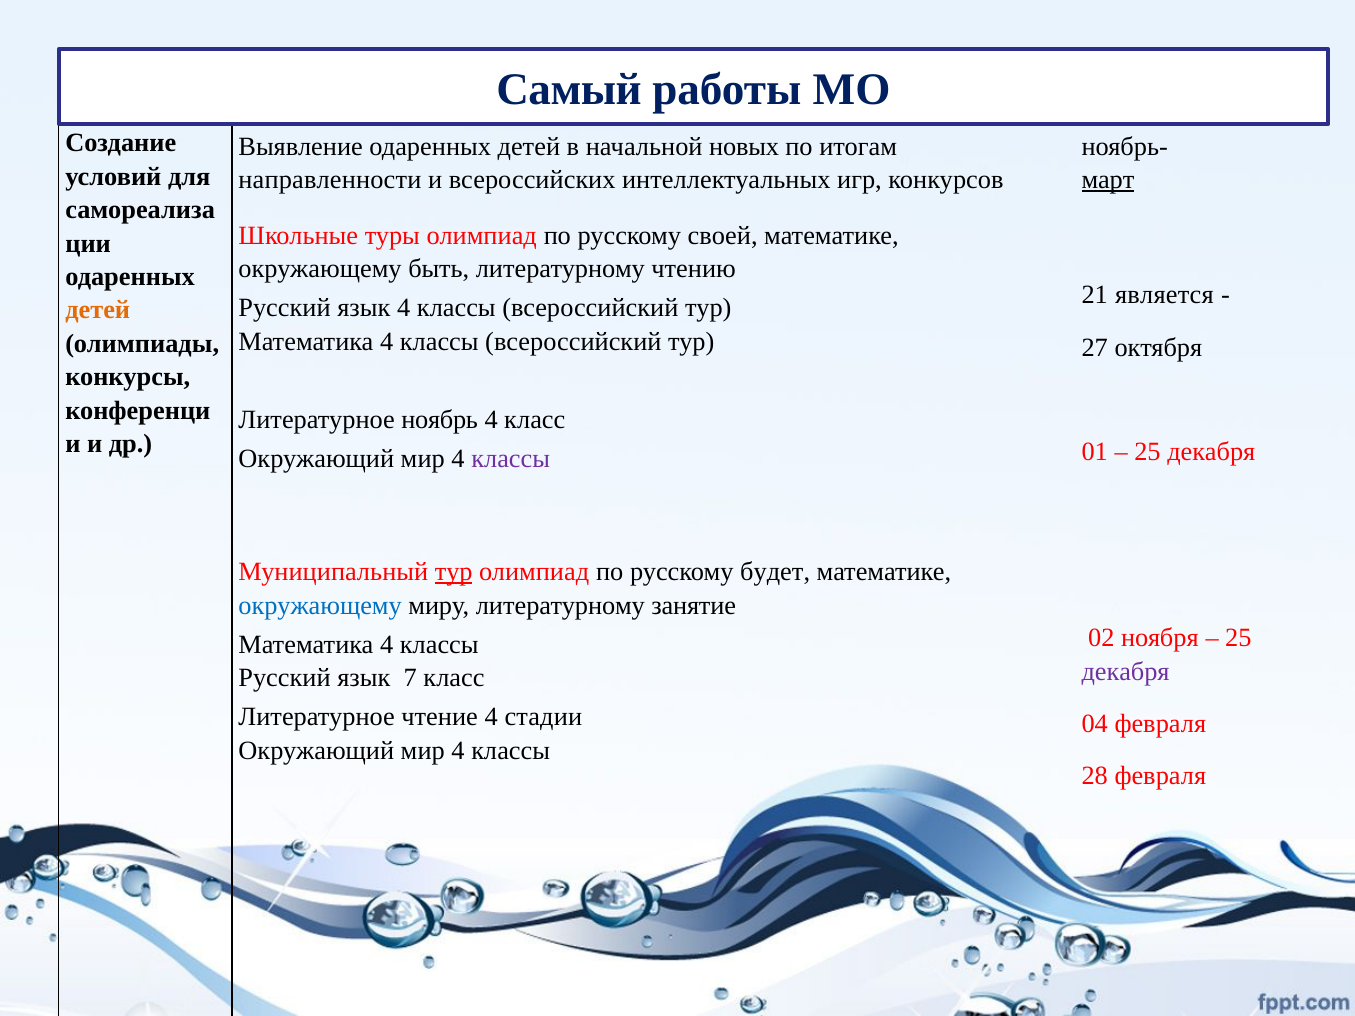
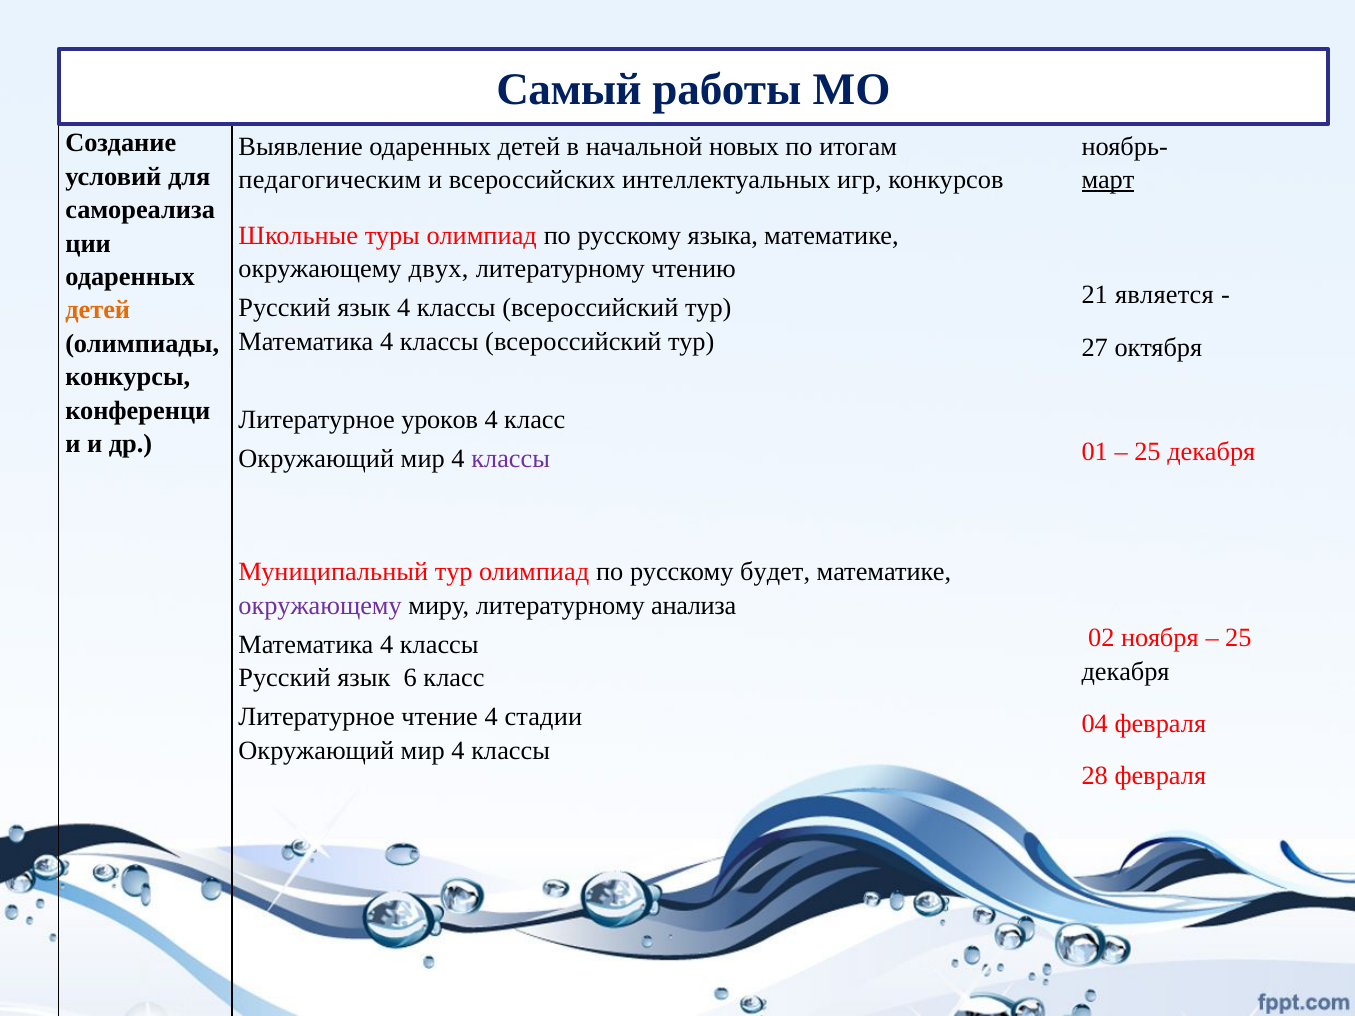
направленности: направленности -> педагогическим
своей: своей -> языка
быть: быть -> двух
ноябрь: ноябрь -> уроков
тур at (454, 572) underline: present -> none
окружающему at (320, 606) colour: blue -> purple
занятие: занятие -> анализа
декабря at (1126, 672) colour: purple -> black
7: 7 -> 6
